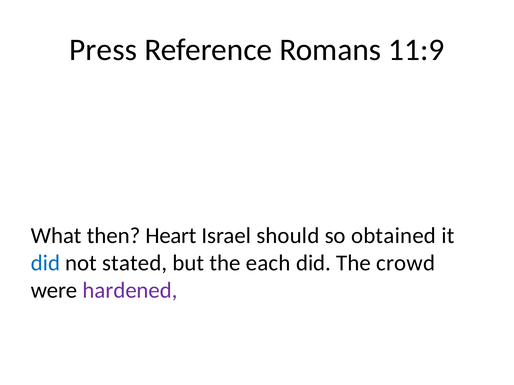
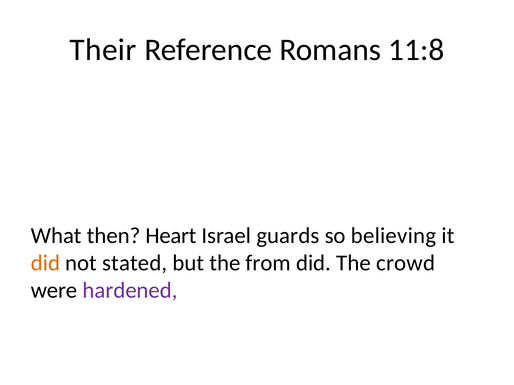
Press: Press -> Their
11:9: 11:9 -> 11:8
should: should -> guards
obtained: obtained -> believing
did at (45, 263) colour: blue -> orange
each: each -> from
